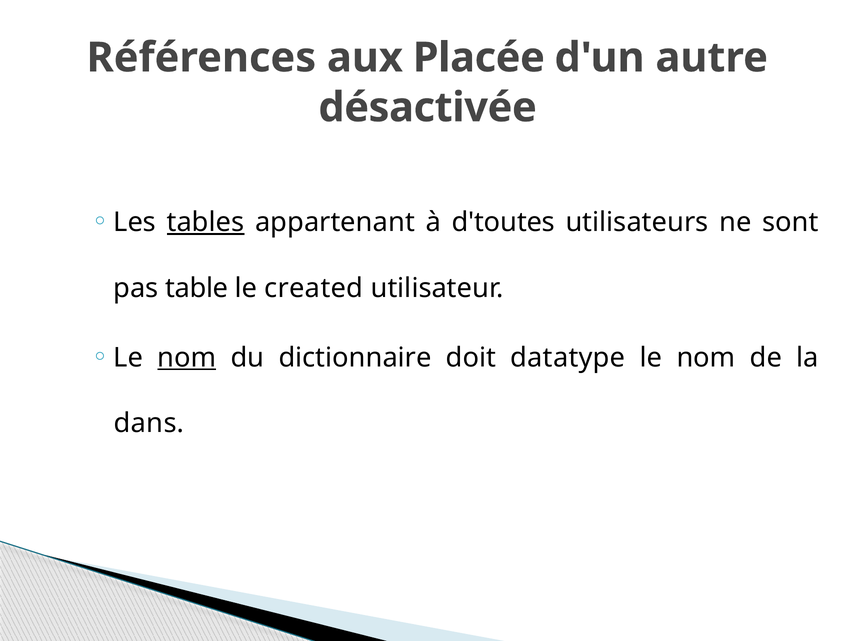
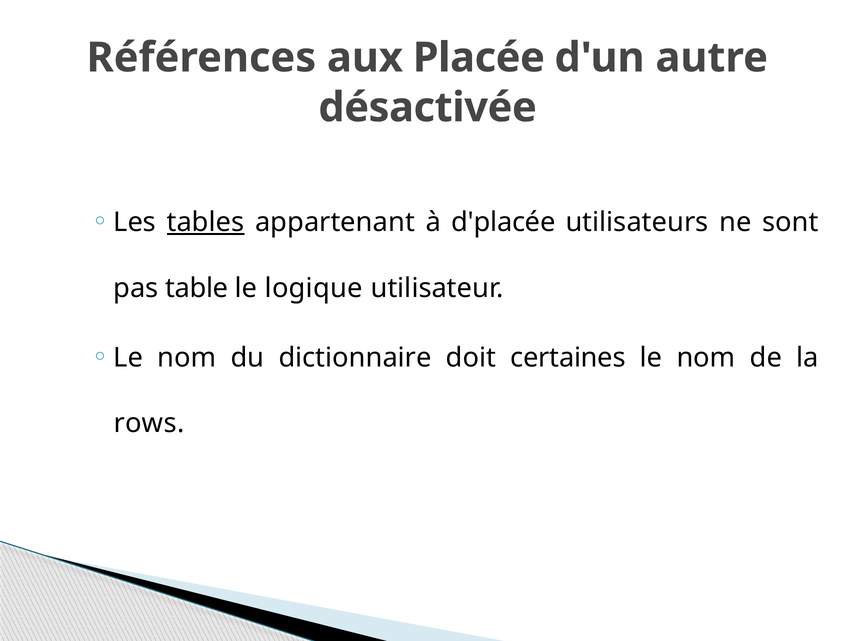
d'toutes: d'toutes -> d'placée
created: created -> logique
nom at (187, 358) underline: present -> none
datatype: datatype -> certaines
dans: dans -> rows
